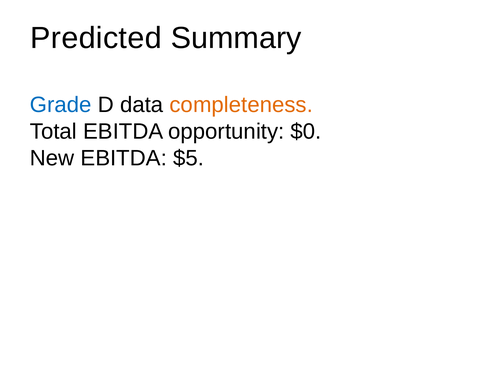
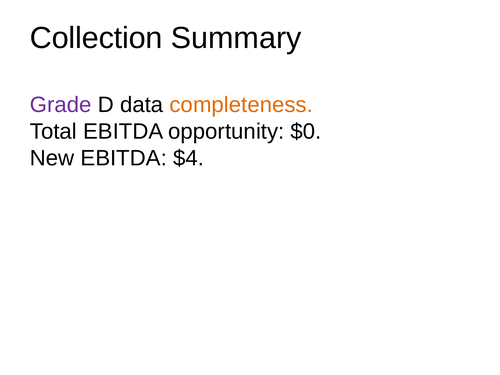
Predicted: Predicted -> Collection
Grade colour: blue -> purple
$5: $5 -> $4
